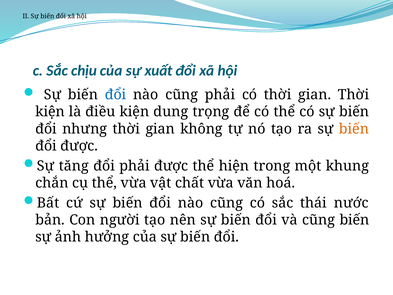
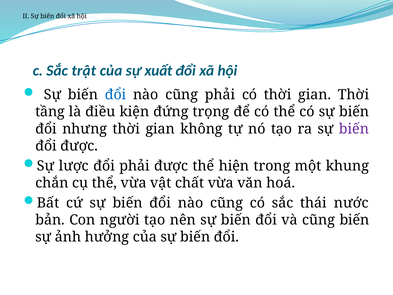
chịu: chịu -> trật
kiện at (50, 112): kiện -> tầng
dung: dung -> đứng
biến at (354, 129) colour: orange -> purple
tăng: tăng -> lược
